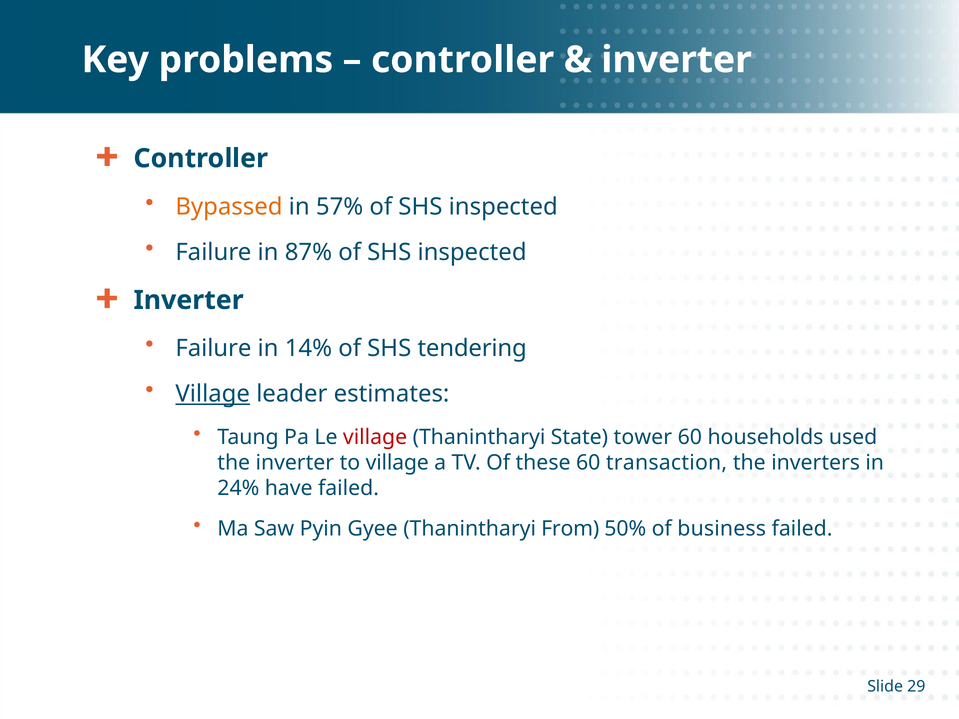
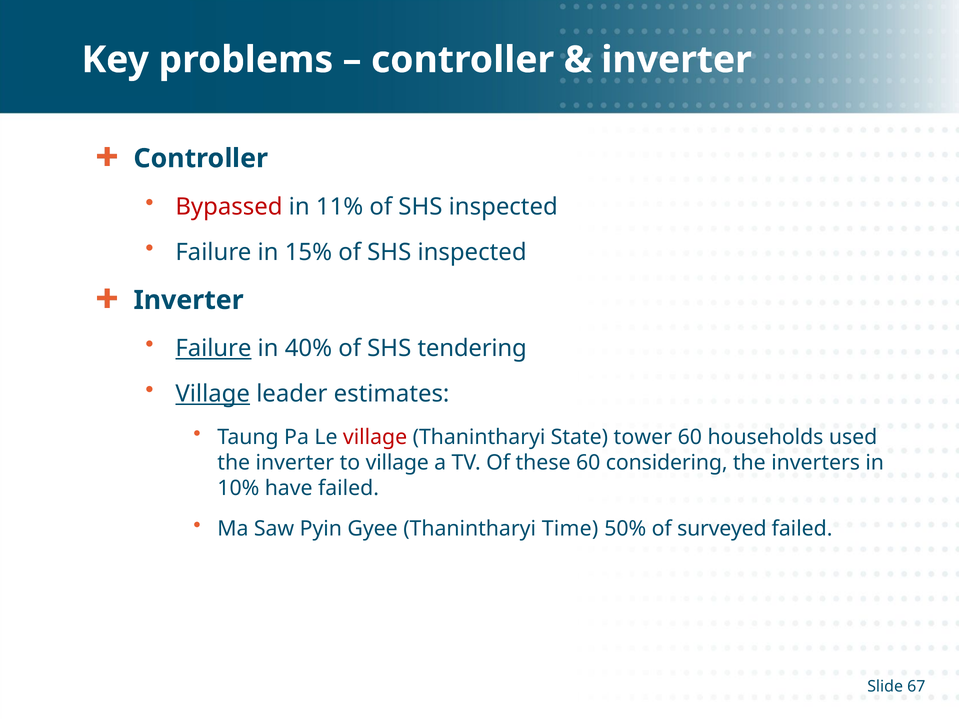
Bypassed colour: orange -> red
57%: 57% -> 11%
87%: 87% -> 15%
Failure at (213, 349) underline: none -> present
14%: 14% -> 40%
transaction: transaction -> considering
24%: 24% -> 10%
From: From -> Time
business: business -> surveyed
29: 29 -> 67
